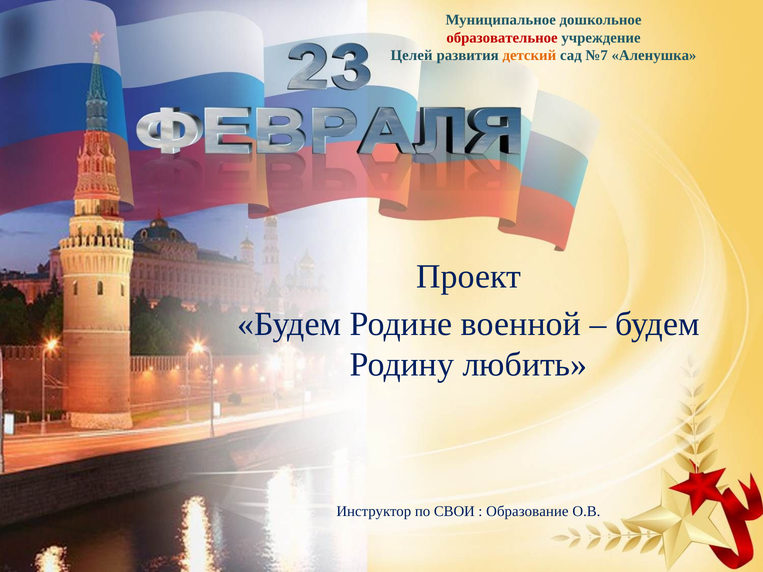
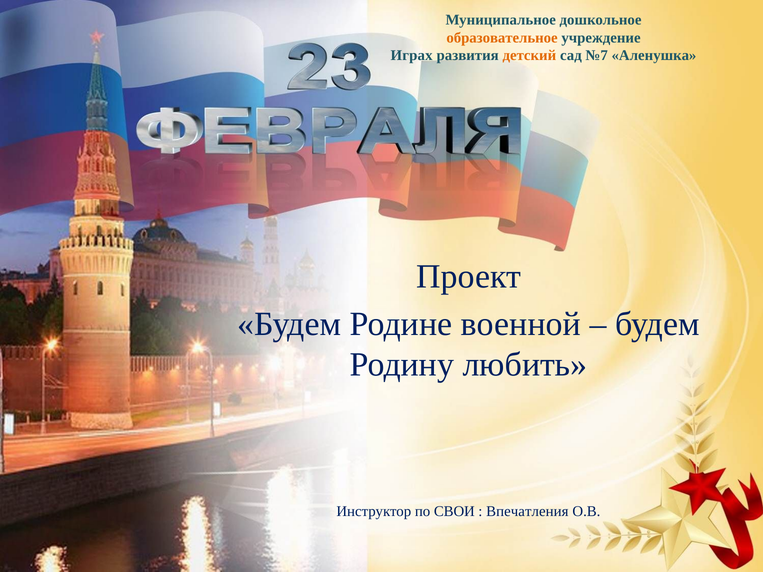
образовательное colour: red -> orange
Целей: Целей -> Играх
Образование: Образование -> Впечатления
